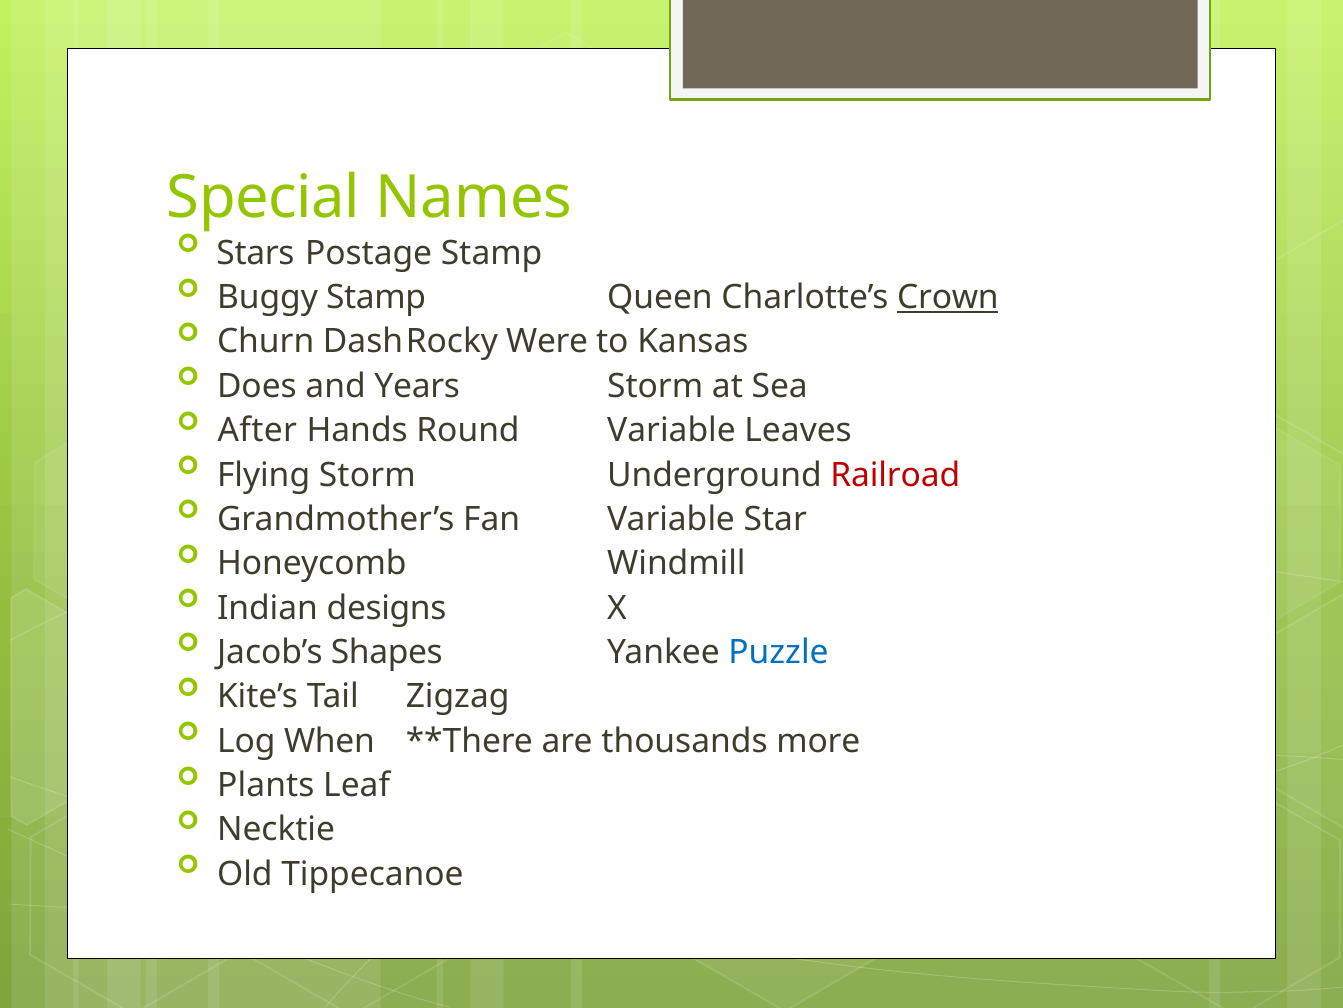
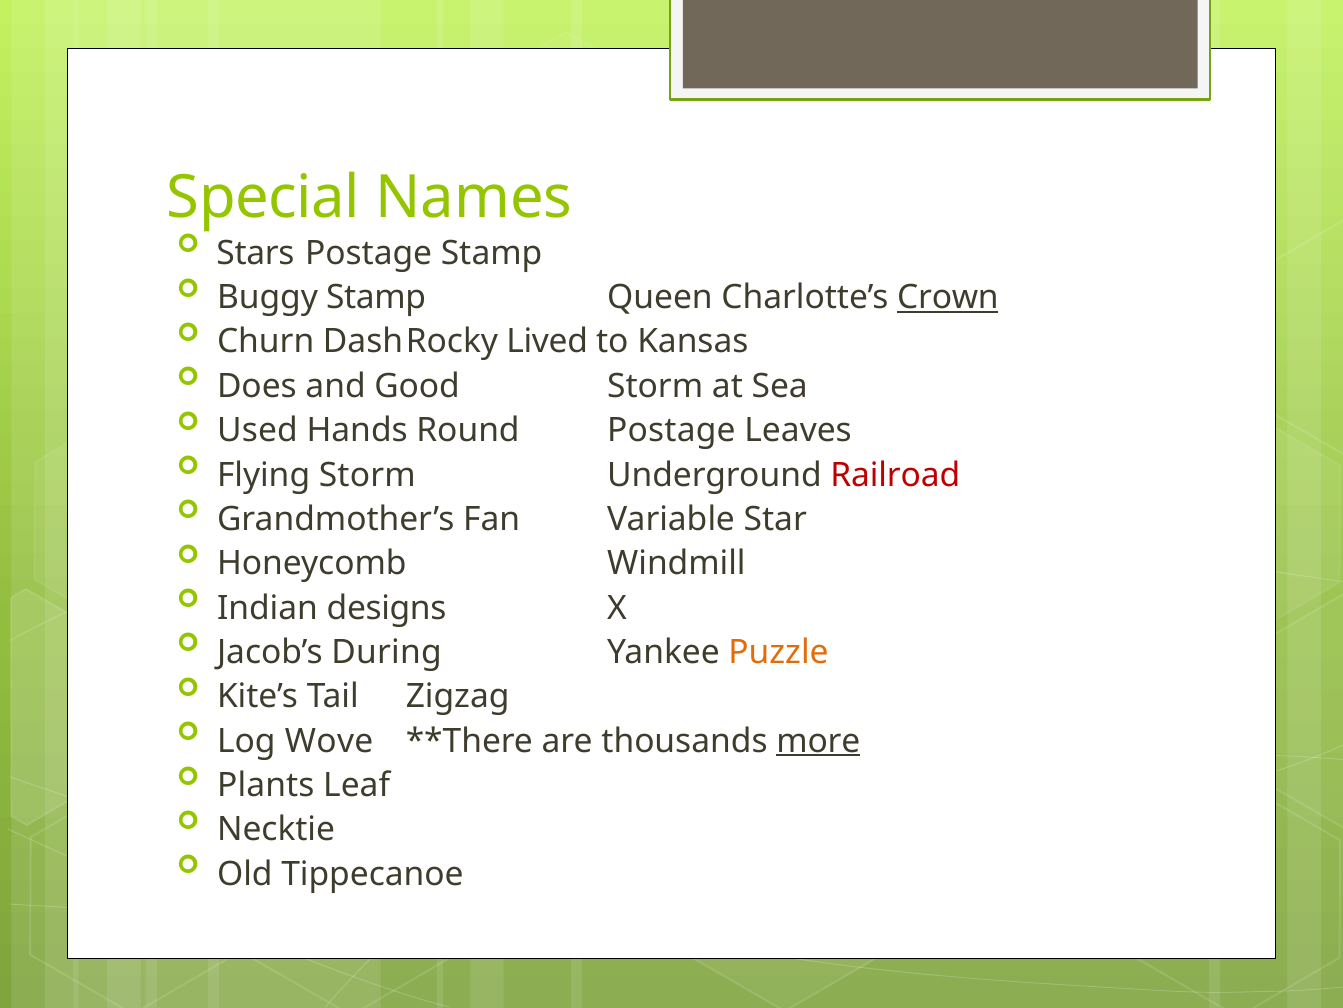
Were: Were -> Lived
Years: Years -> Good
After: After -> Used
Round Variable: Variable -> Postage
Shapes: Shapes -> During
Puzzle colour: blue -> orange
When: When -> Wove
more underline: none -> present
